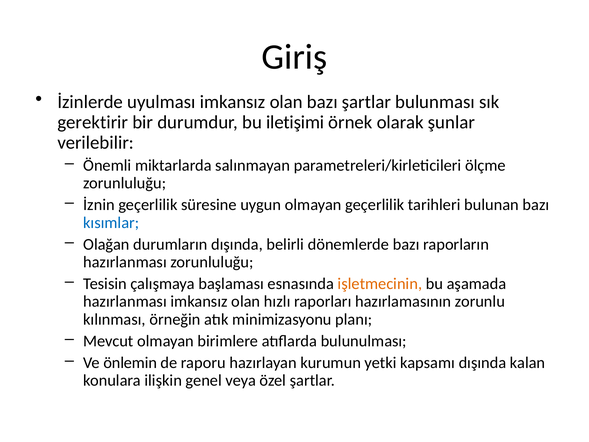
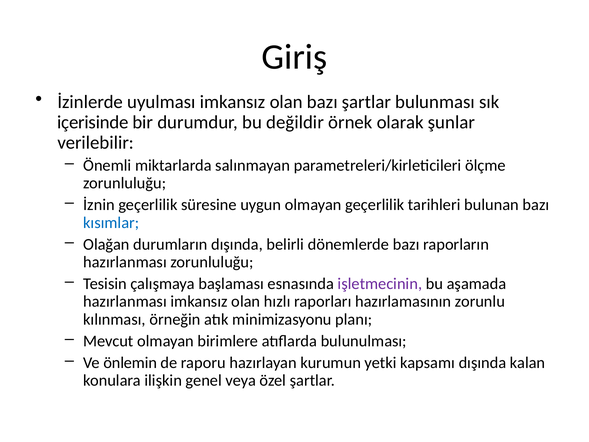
gerektirir: gerektirir -> içerisinde
iletişimi: iletişimi -> değildir
işletmecinin colour: orange -> purple
